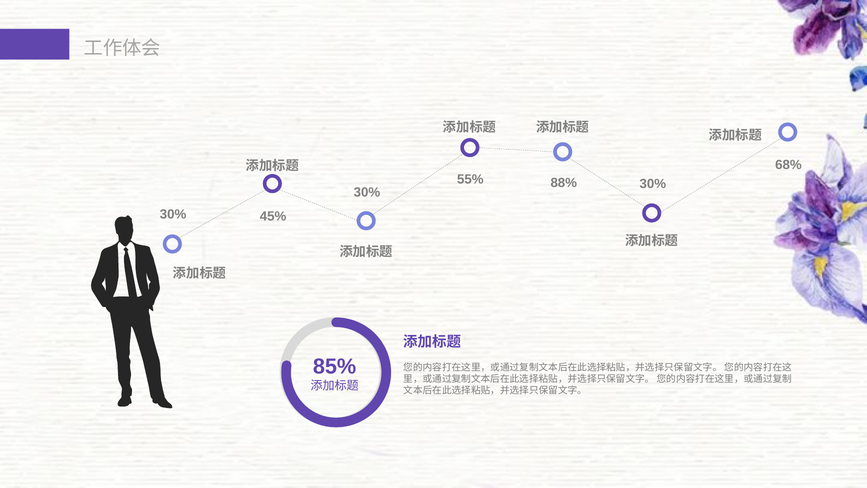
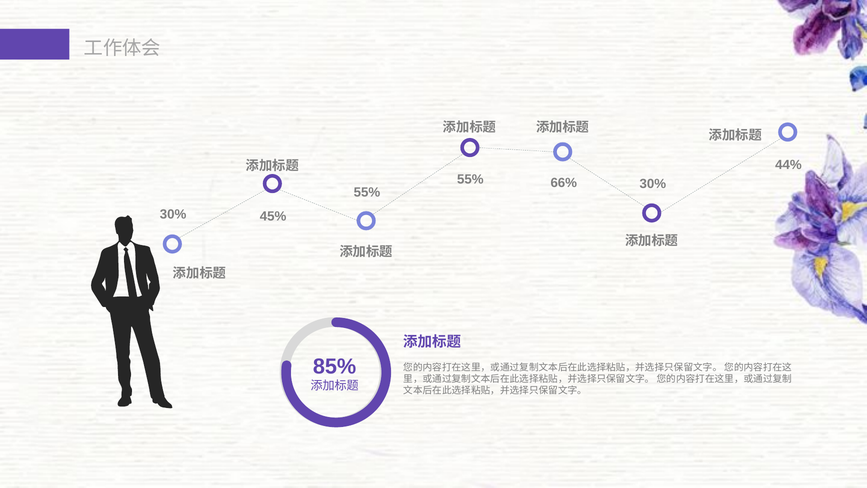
68%: 68% -> 44%
88%: 88% -> 66%
30% at (367, 192): 30% -> 55%
